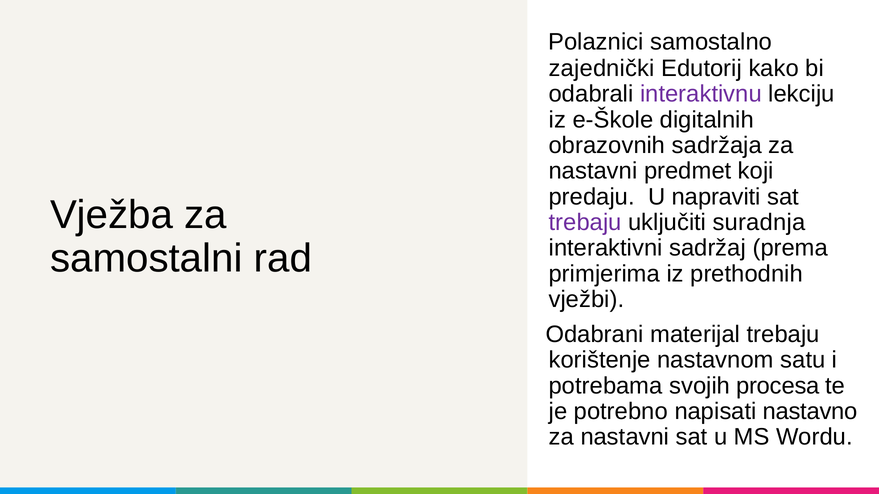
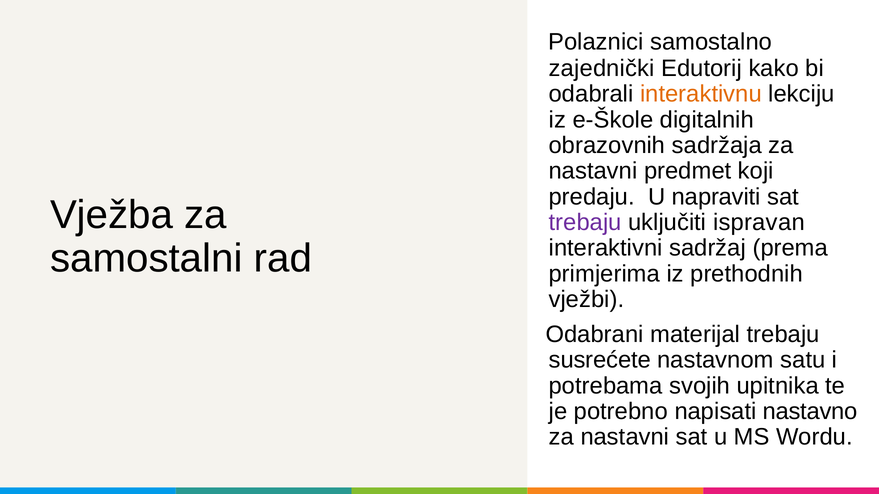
interaktivnu colour: purple -> orange
suradnja: suradnja -> ispravan
korištenje: korištenje -> susrećete
procesa: procesa -> upitnika
